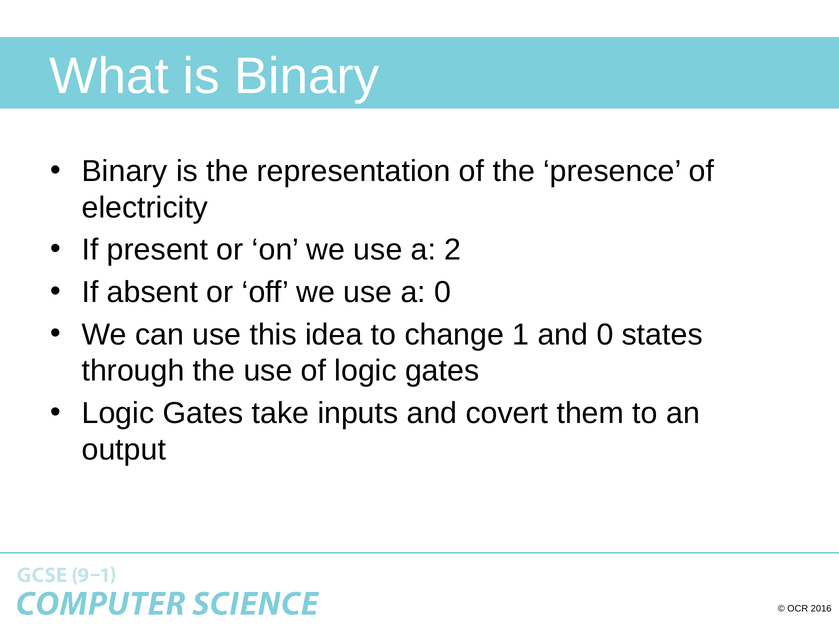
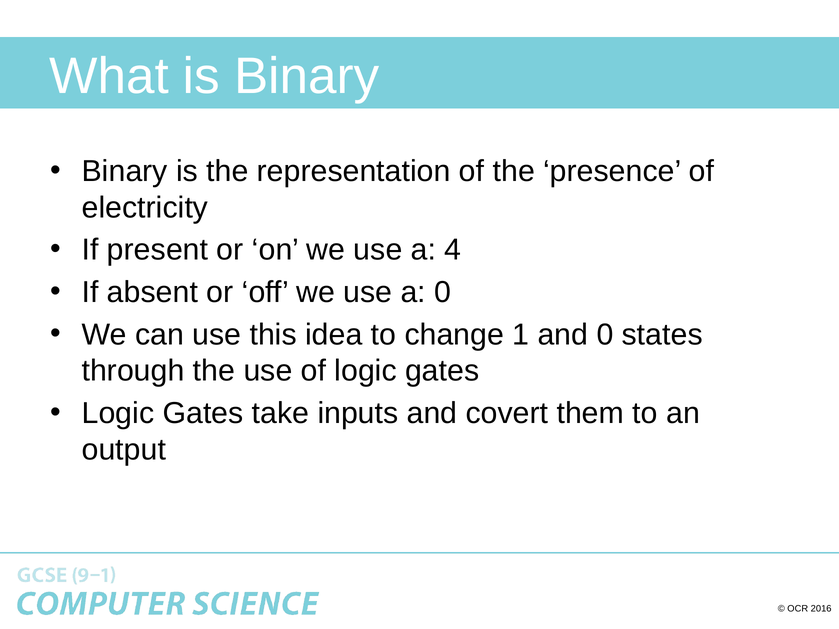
2: 2 -> 4
